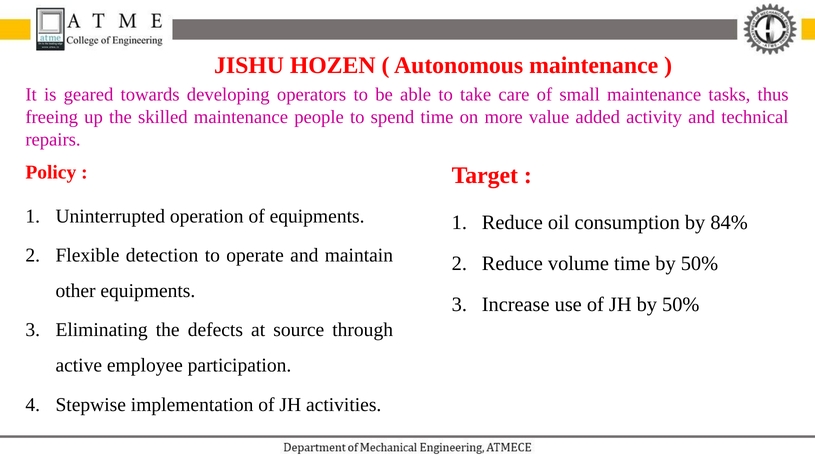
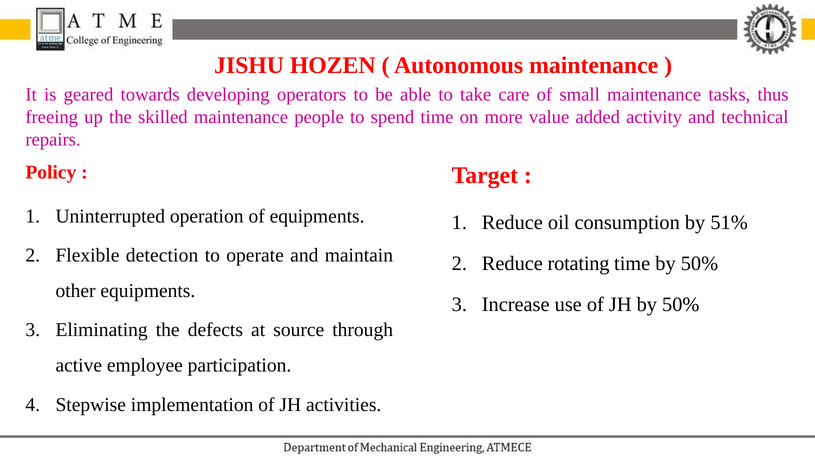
84%: 84% -> 51%
volume: volume -> rotating
